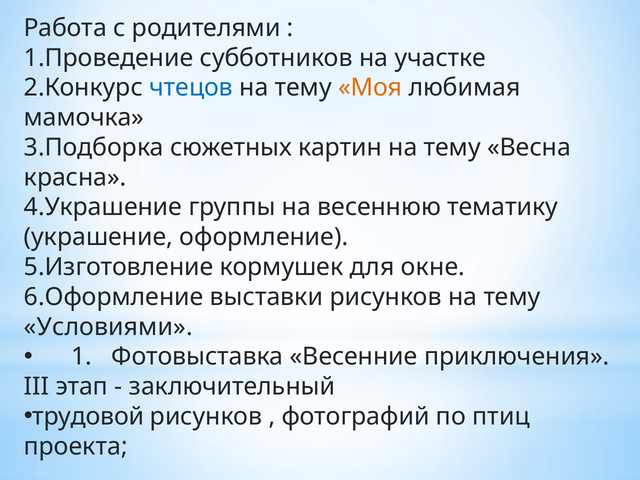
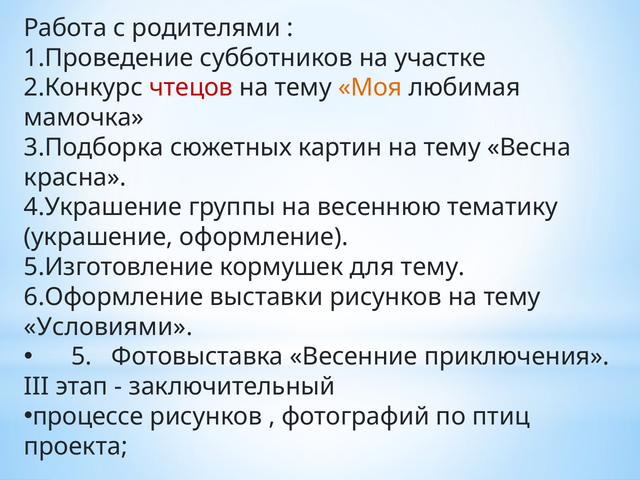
чтецов colour: blue -> red
для окне: окне -> тему
1: 1 -> 5
трудовой: трудовой -> процессе
